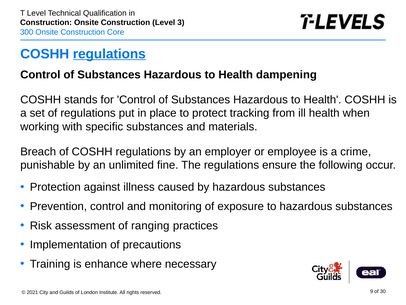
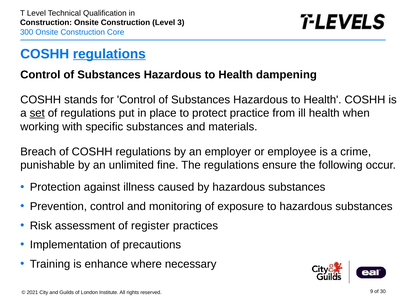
set underline: none -> present
tracking: tracking -> practice
ranging: ranging -> register
